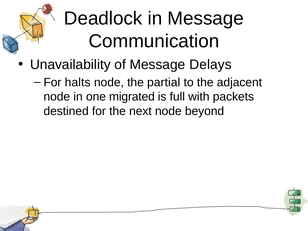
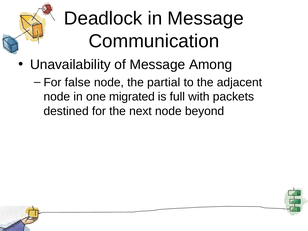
Delays: Delays -> Among
halts: halts -> false
